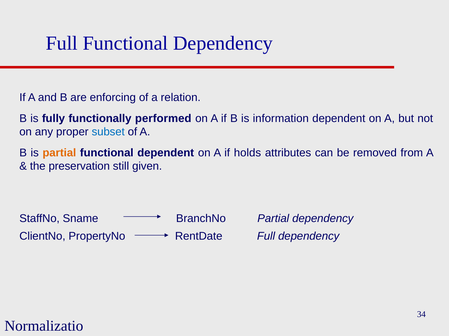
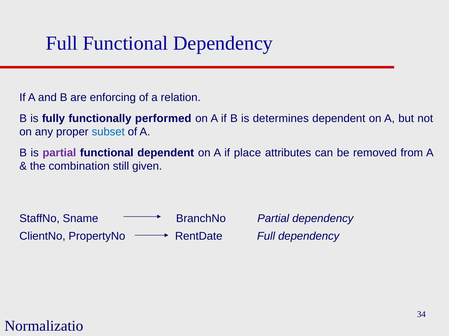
information: information -> determines
partial at (59, 153) colour: orange -> purple
holds: holds -> place
preservation: preservation -> combination
